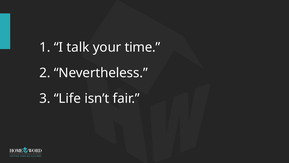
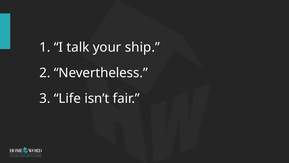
time: time -> ship
